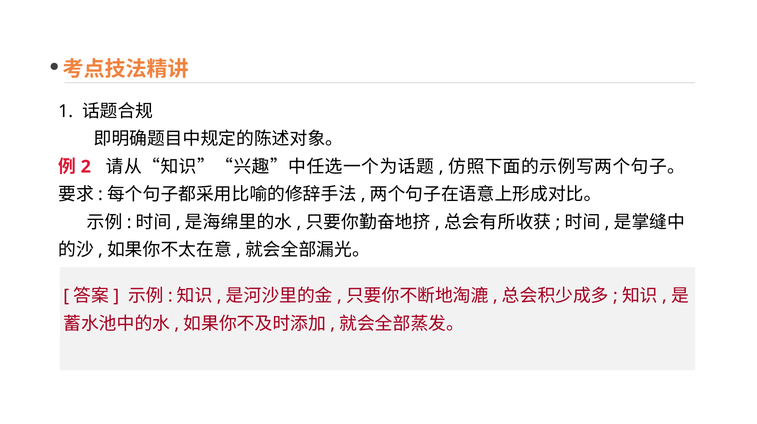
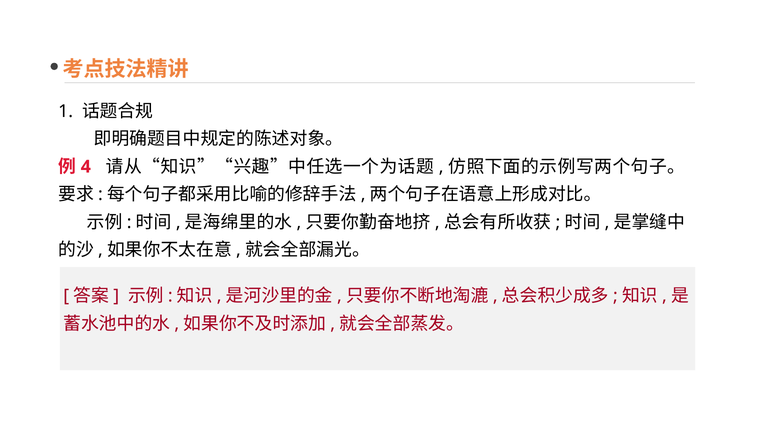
2: 2 -> 4
